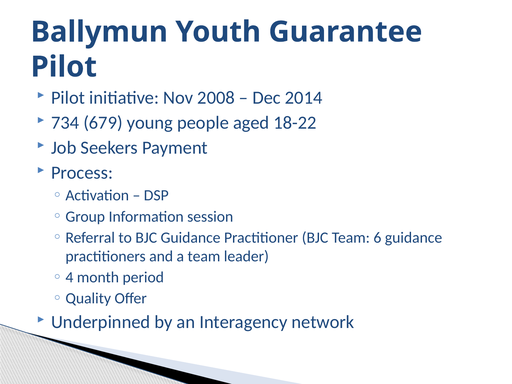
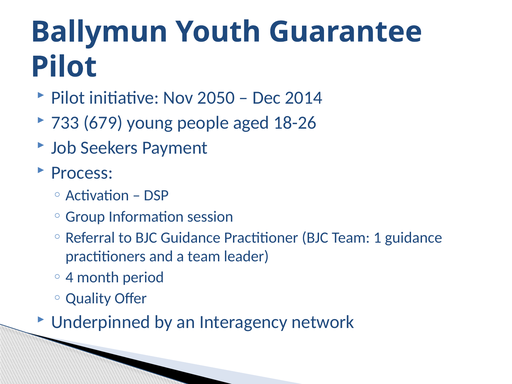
2008: 2008 -> 2050
734: 734 -> 733
18-22: 18-22 -> 18-26
6: 6 -> 1
